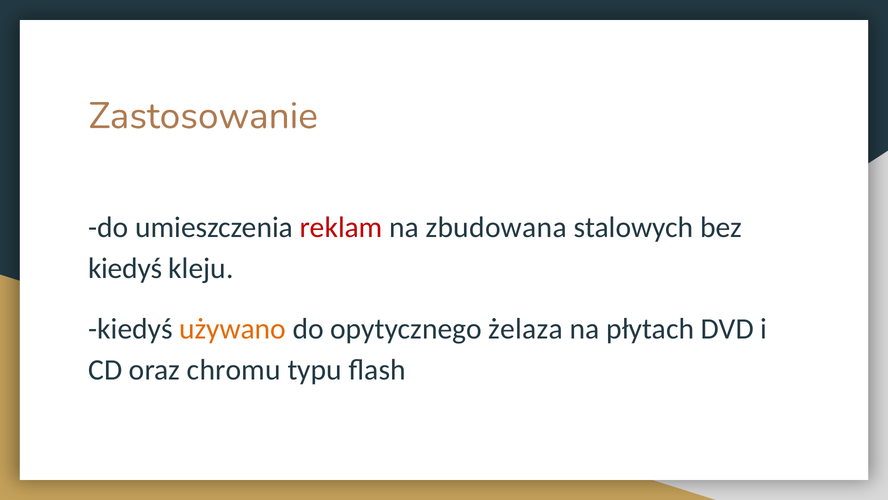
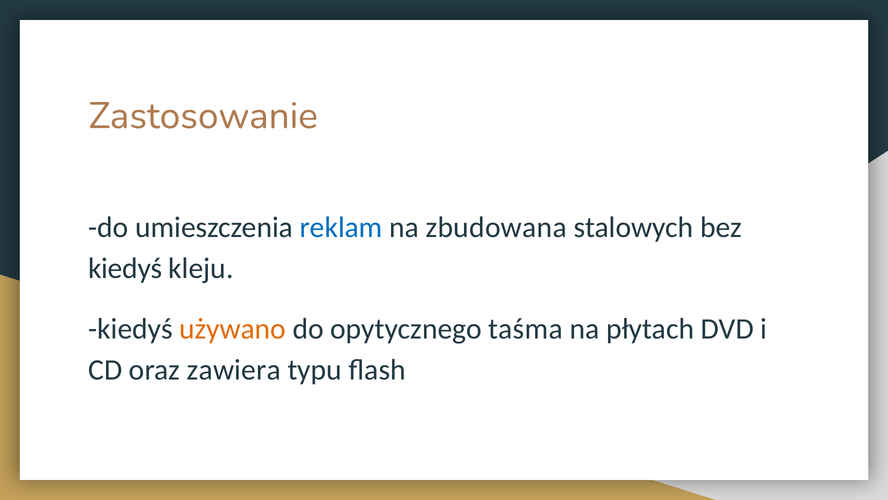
reklam colour: red -> blue
żelaza: żelaza -> taśma
chromu: chromu -> zawiera
